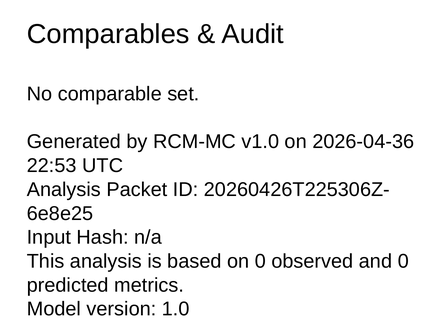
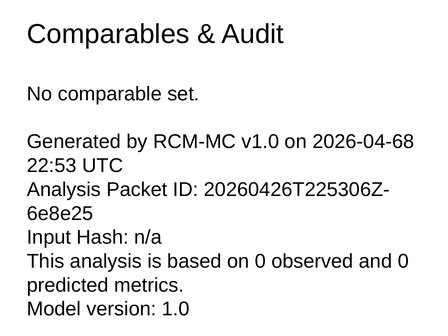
2026-04-36: 2026-04-36 -> 2026-04-68
